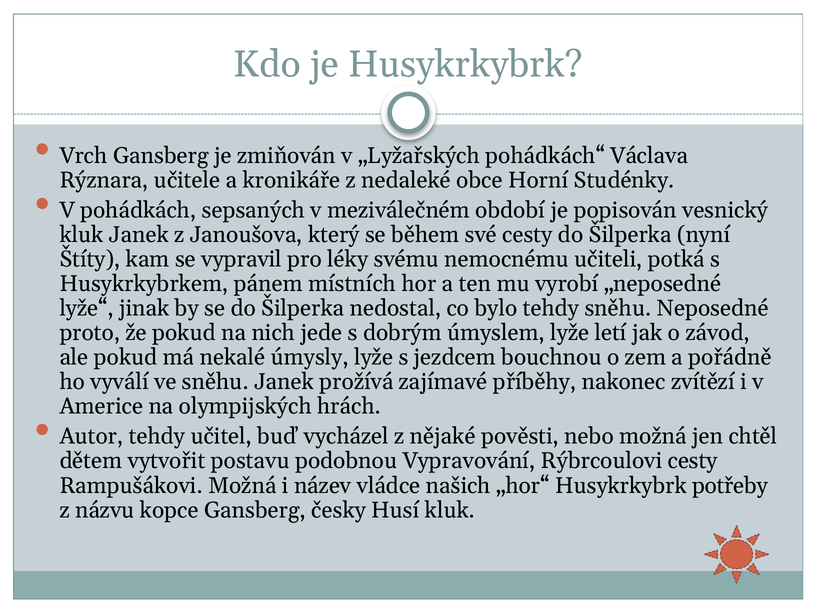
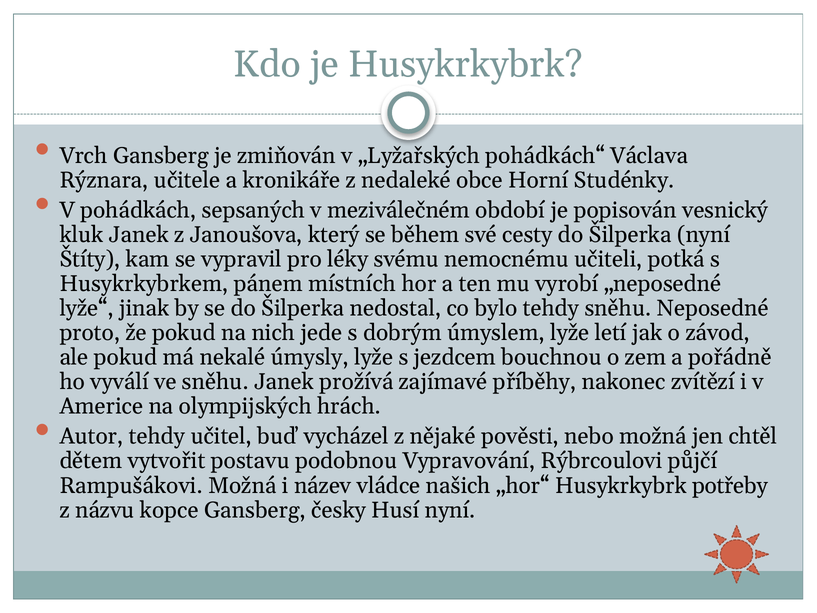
Rýbrcoulovi cesty: cesty -> půjčí
Husí kluk: kluk -> nyní
